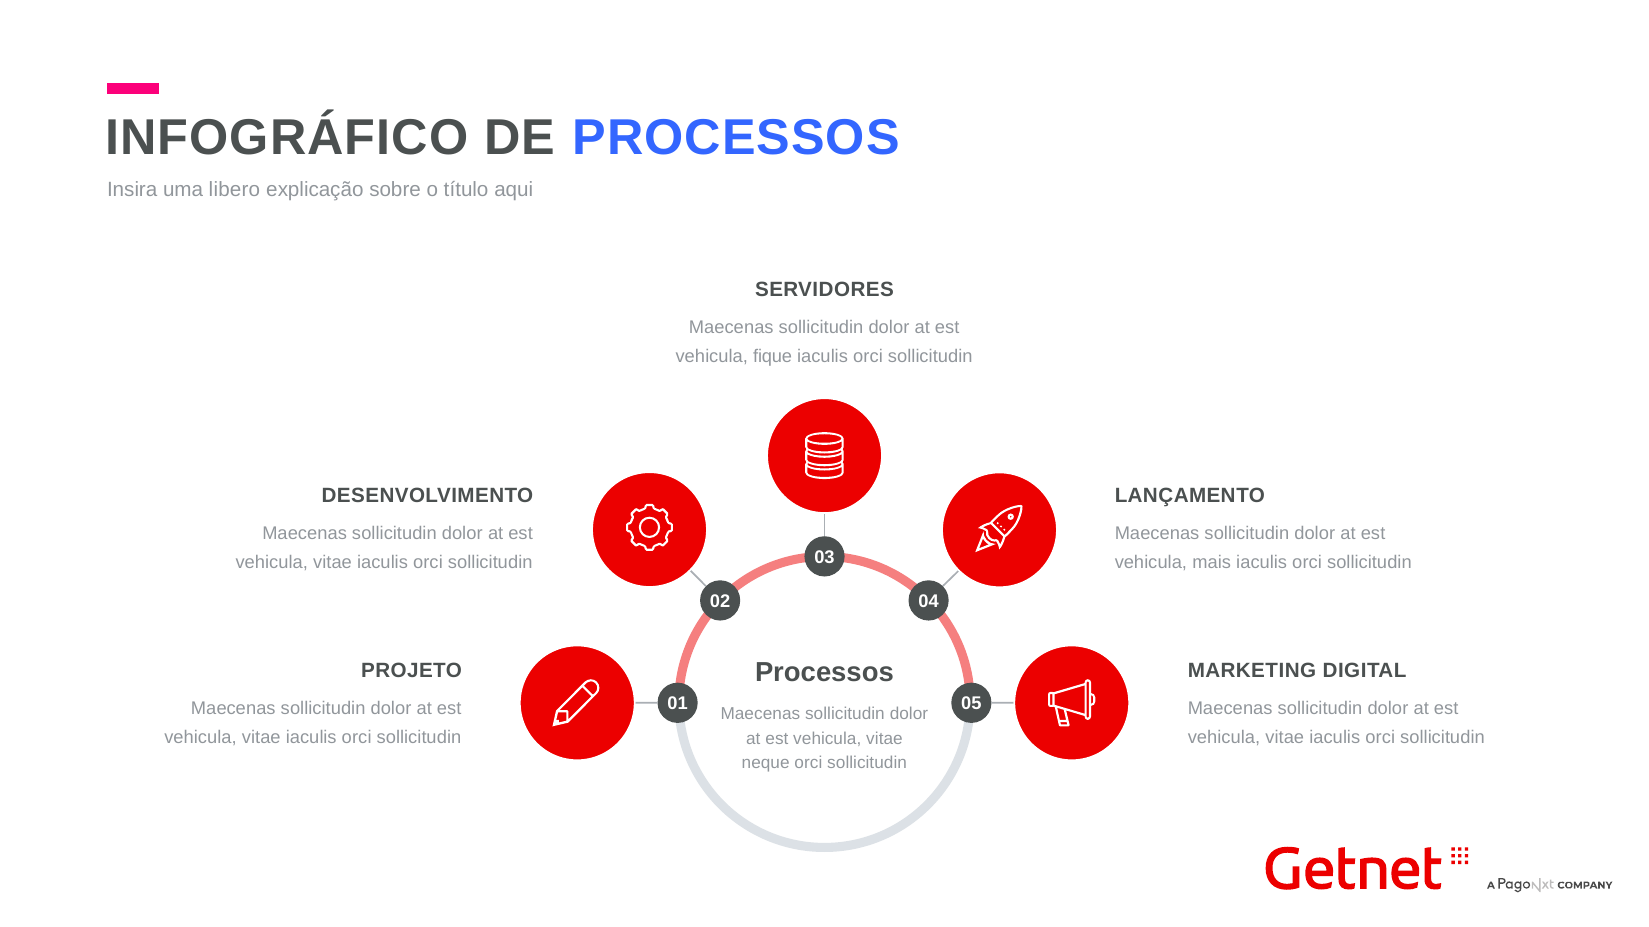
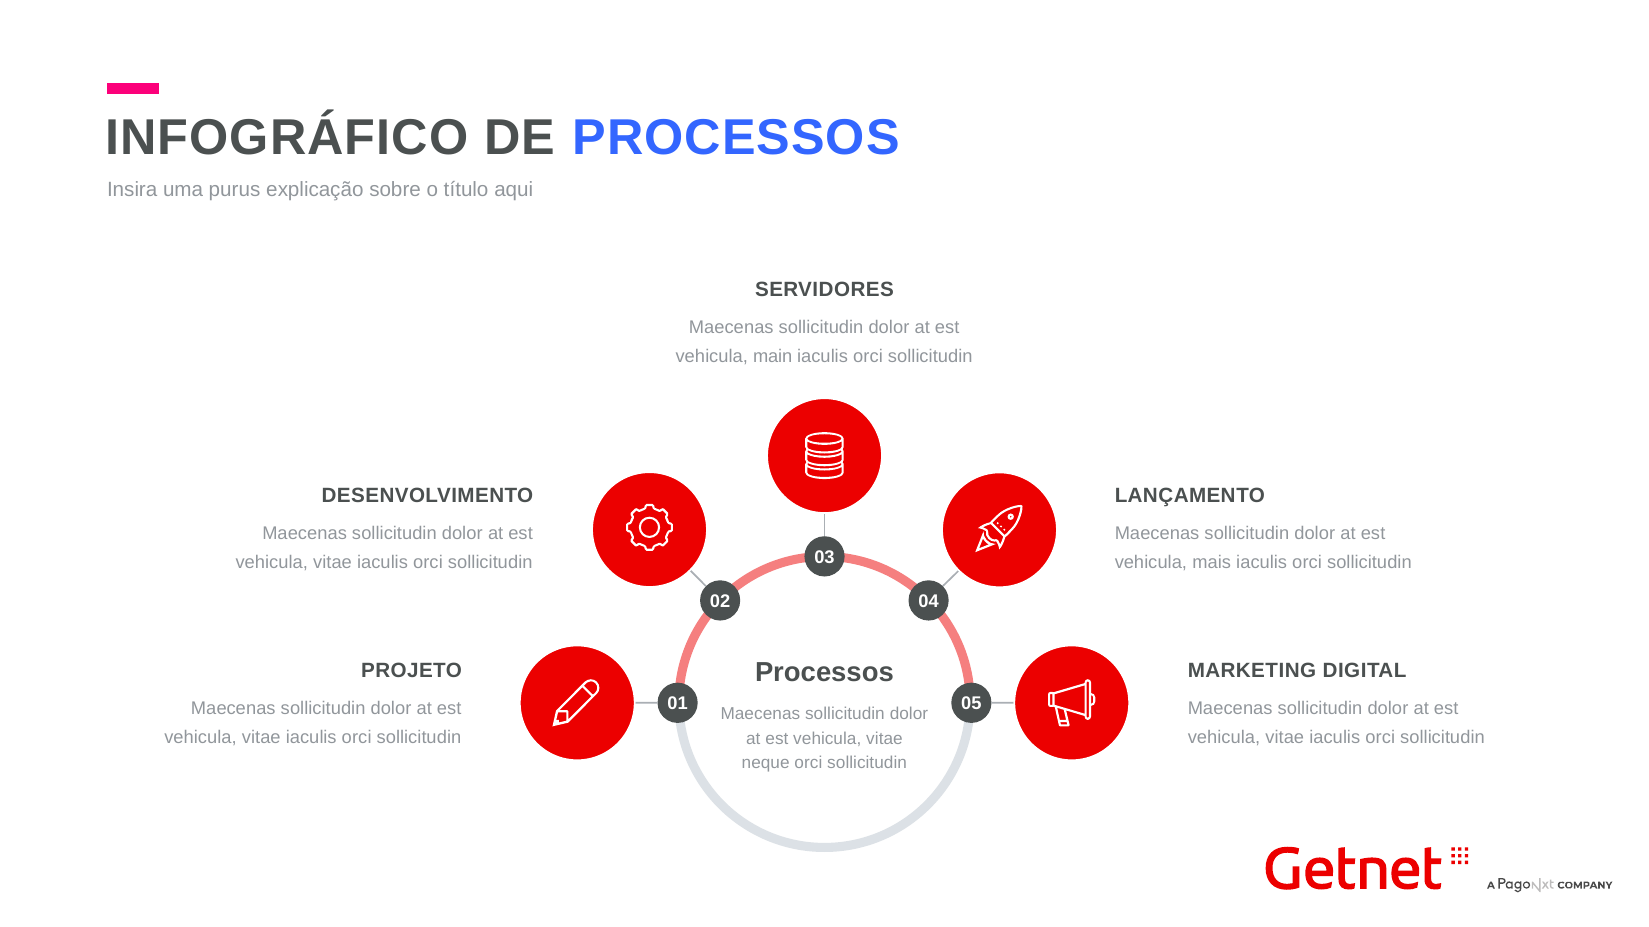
libero: libero -> purus
fique: fique -> main
